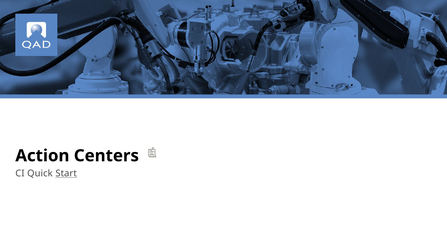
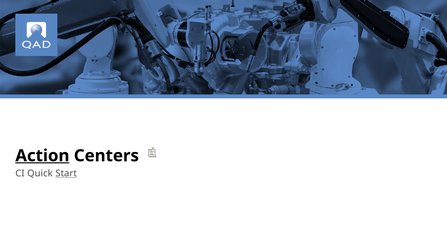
Action underline: none -> present
